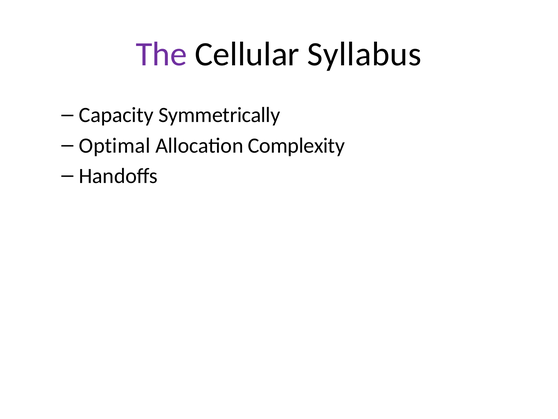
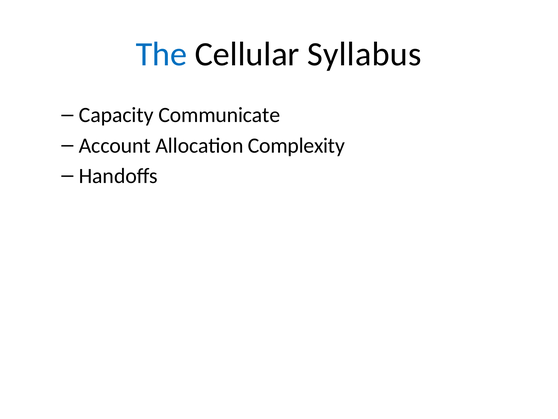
The colour: purple -> blue
Symmetrically: Symmetrically -> Communicate
Optimal: Optimal -> Account
